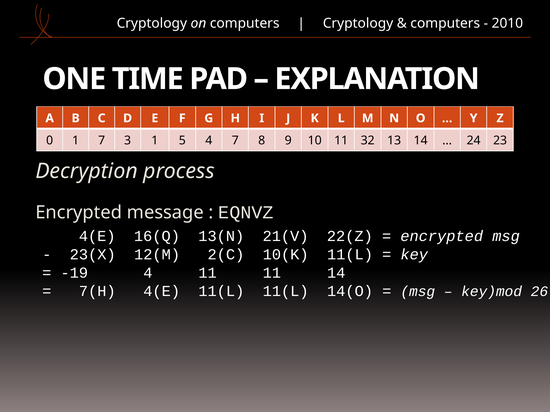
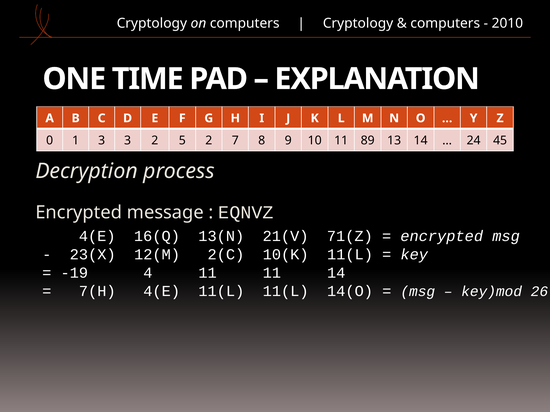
1 7: 7 -> 3
3 1: 1 -> 2
5 4: 4 -> 2
32: 32 -> 89
23: 23 -> 45
22(Z: 22(Z -> 71(Z
